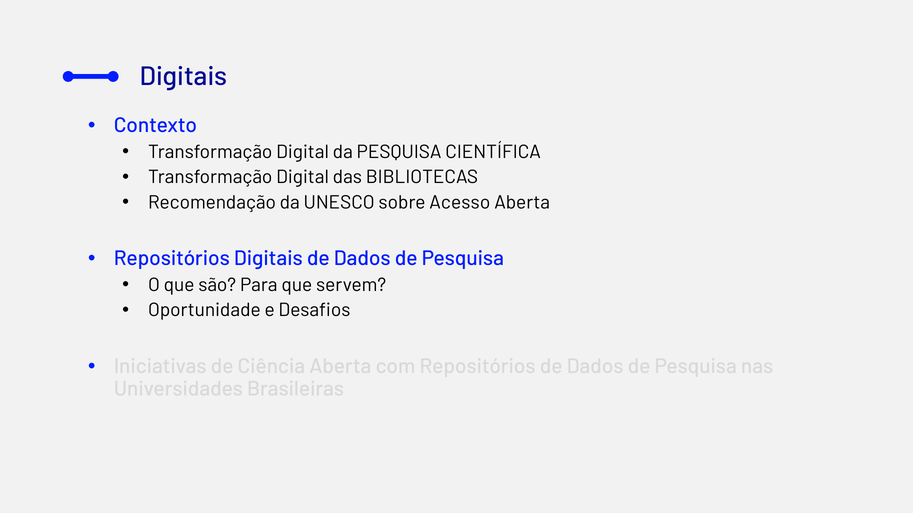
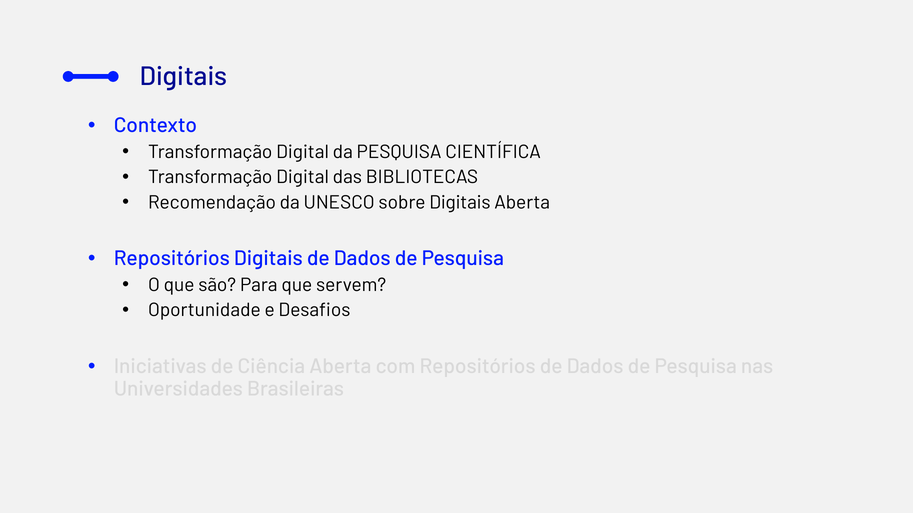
sobre Acesso: Acesso -> Digitais
